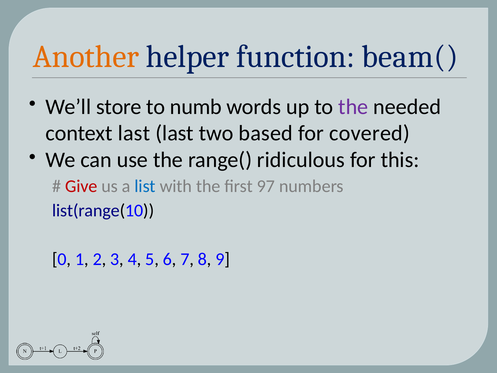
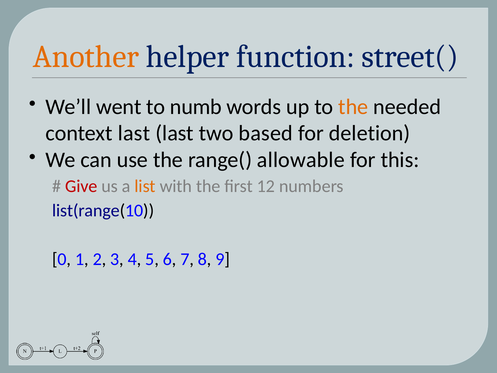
beam(: beam( -> street(
store: store -> went
the at (353, 107) colour: purple -> orange
covered: covered -> deletion
ridiculous: ridiculous -> allowable
list colour: blue -> orange
97: 97 -> 12
